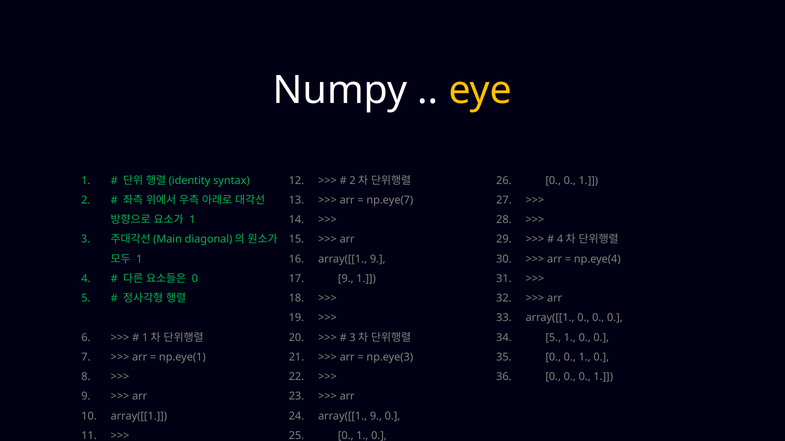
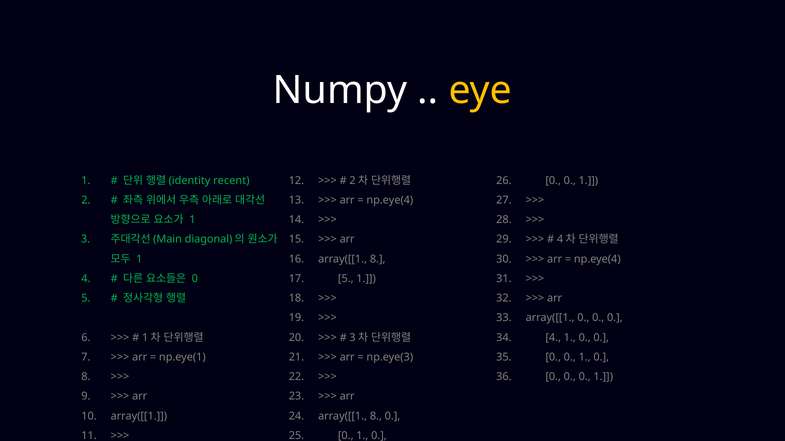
syntax: syntax -> recent
np.eye(7 at (390, 200): np.eye(7 -> np.eye(4
9 at (378, 259): 9 -> 8
9 at (346, 279): 9 -> 5
5 at (553, 338): 5 -> 4
9 at (376, 417): 9 -> 8
